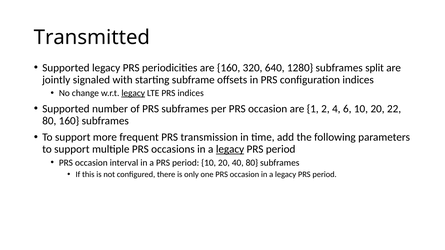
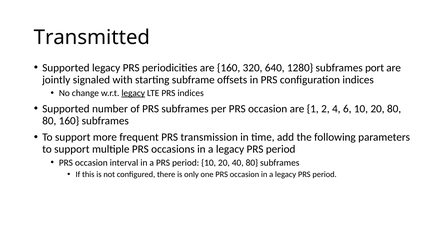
split: split -> port
20 22: 22 -> 80
legacy at (230, 149) underline: present -> none
